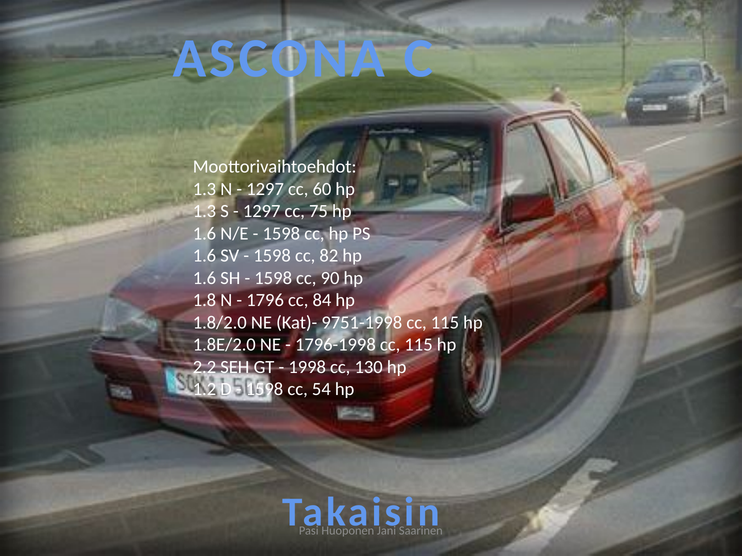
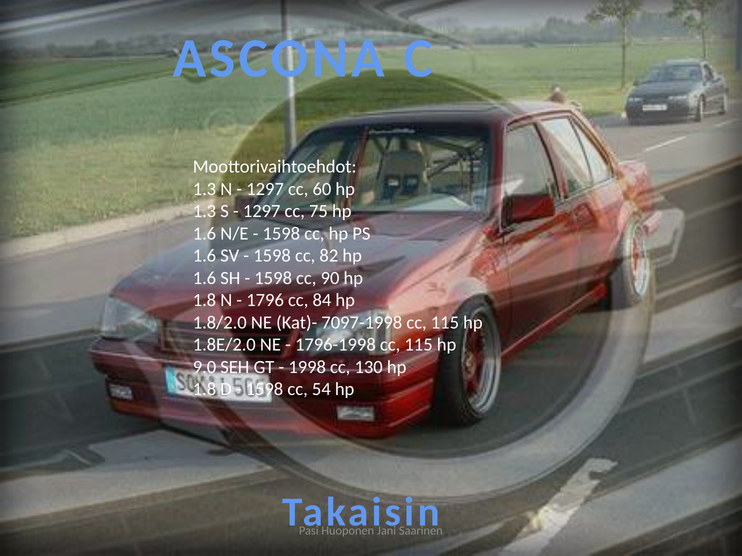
9751-1998: 9751-1998 -> 7097-1998
2.2: 2.2 -> 9.0
1.2 at (204, 390): 1.2 -> 1.8
